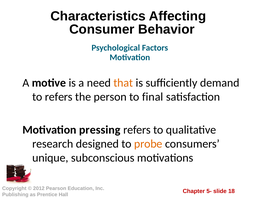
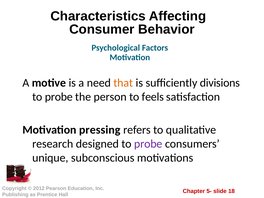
demand: demand -> divisions
refers at (59, 97): refers -> probe
final: final -> feels
probe at (148, 144) colour: orange -> purple
